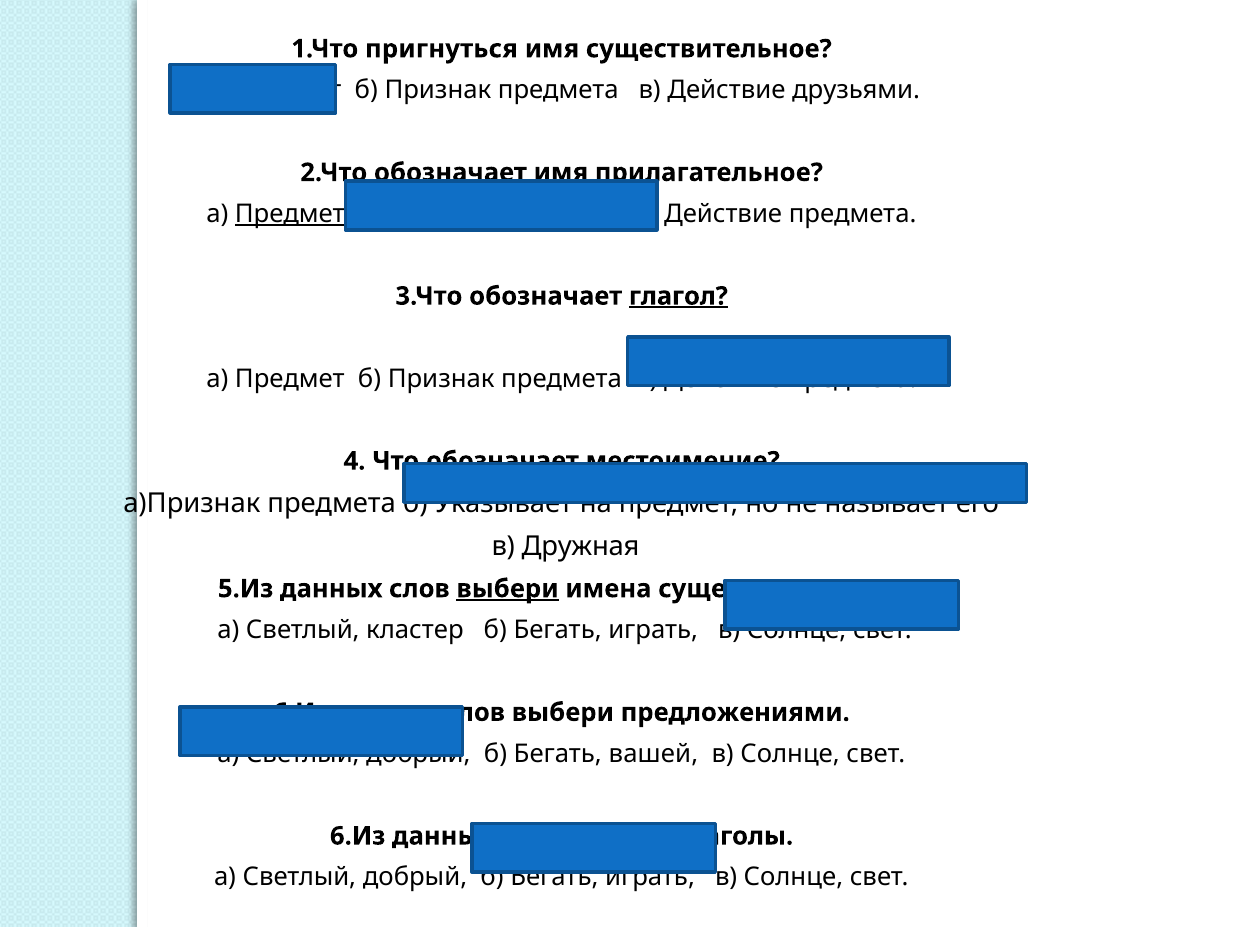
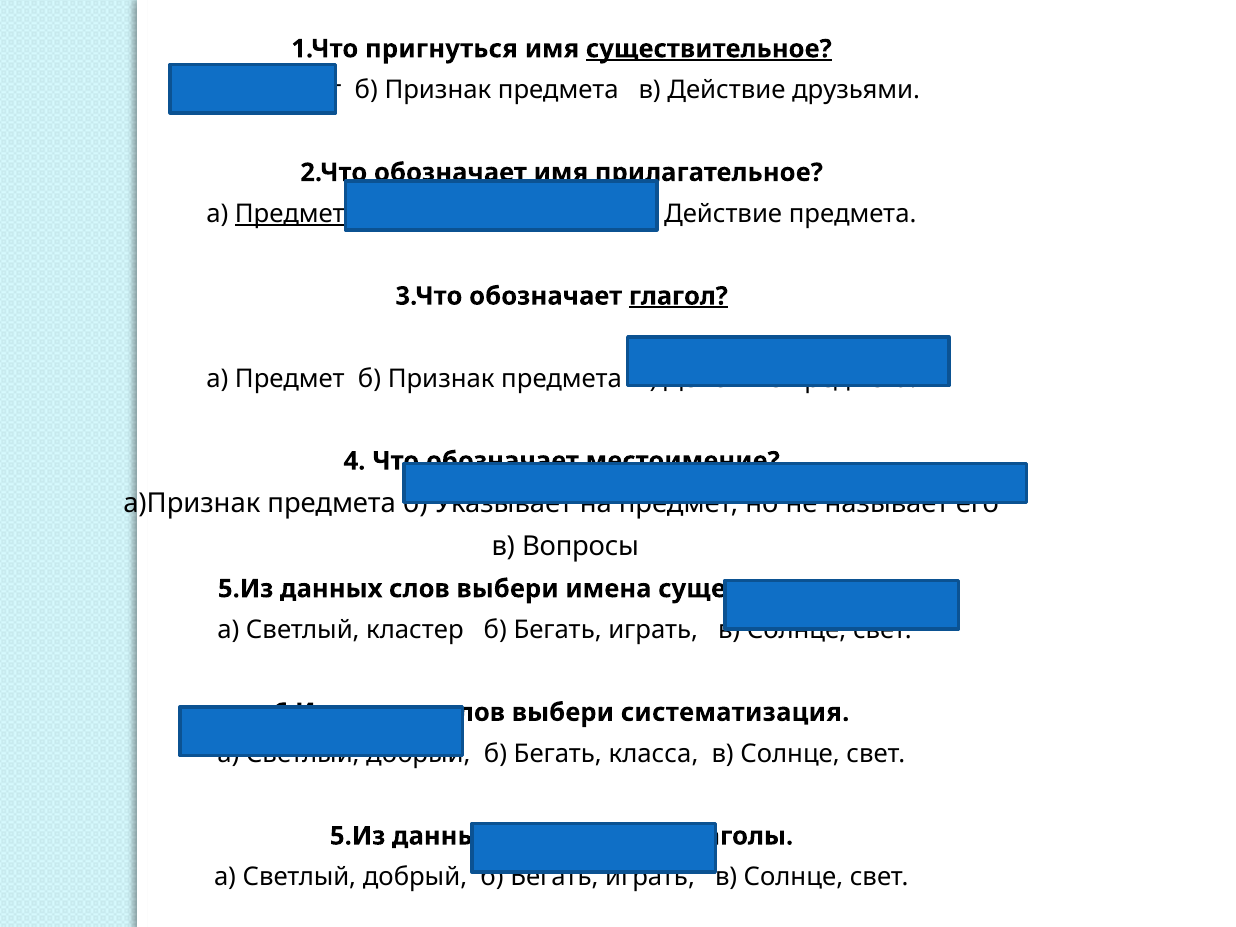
существительное underline: none -> present
Дружная: Дружная -> Вопросы
выбери at (508, 589) underline: present -> none
предложениями: предложениями -> систематизация
вашей: вашей -> класса
6.Из at (358, 836): 6.Из -> 5.Из
